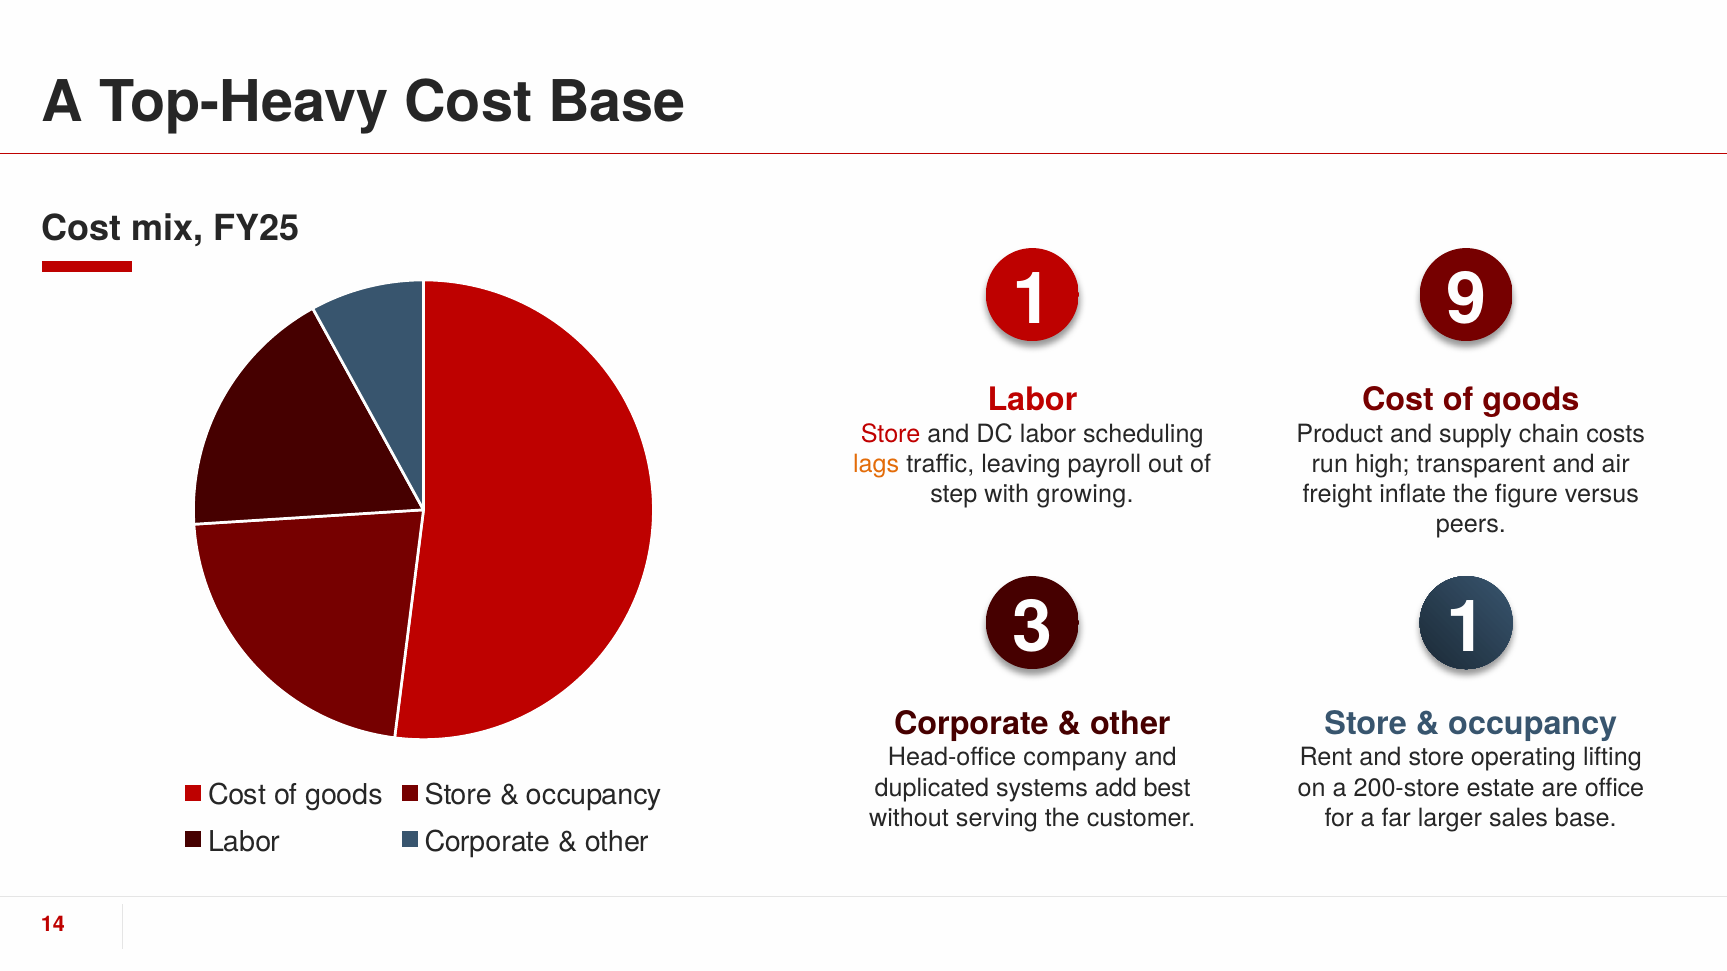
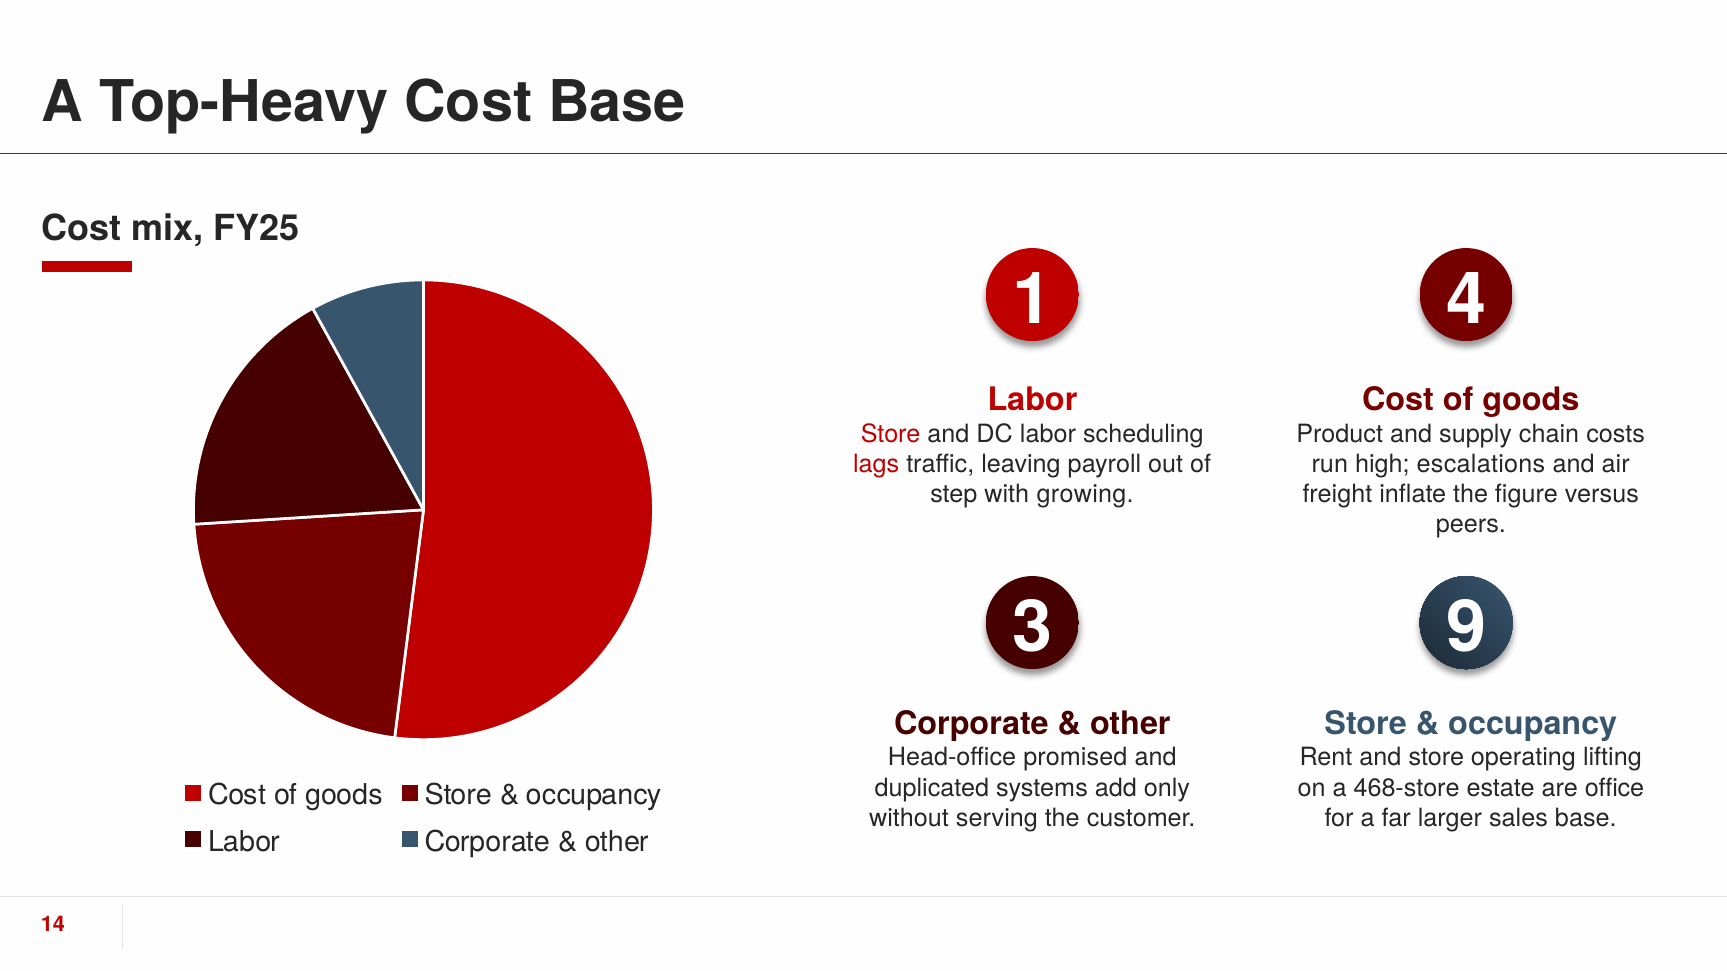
9: 9 -> 4
transparent: transparent -> escalations
lags colour: orange -> red
3 1: 1 -> 9
company: company -> promised
best: best -> only
200-store: 200-store -> 468-store
